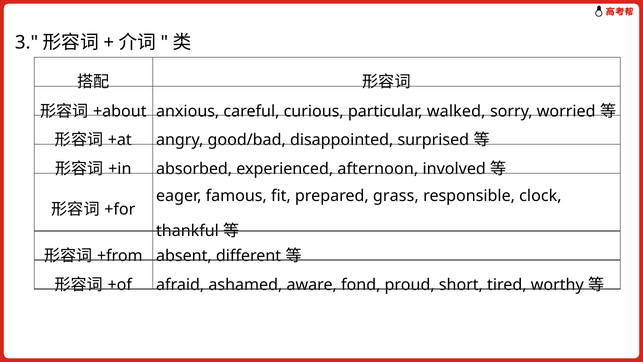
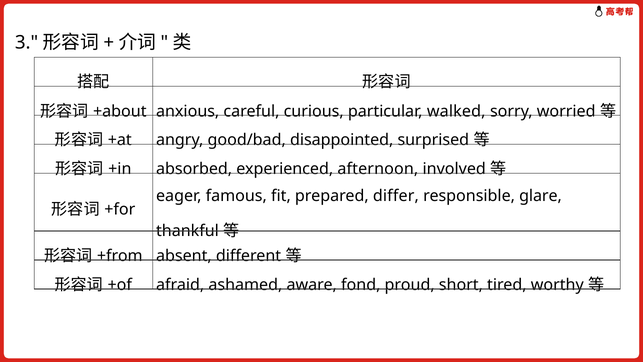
grass: grass -> differ
clock: clock -> glare
